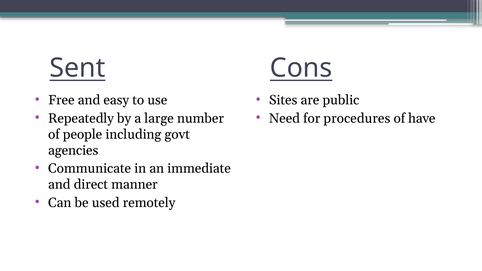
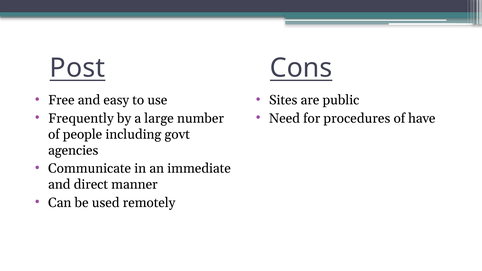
Sent: Sent -> Post
Repeatedly: Repeatedly -> Frequently
